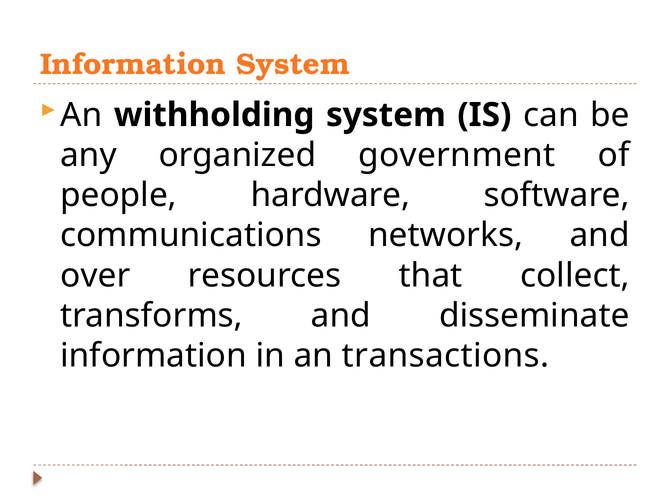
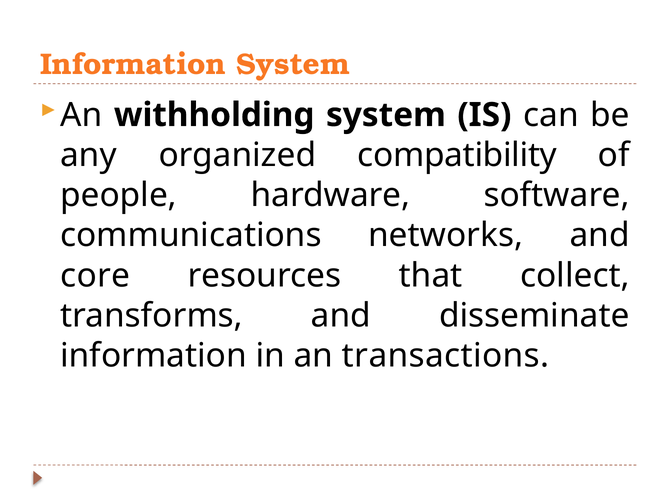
government: government -> compatibility
over: over -> core
